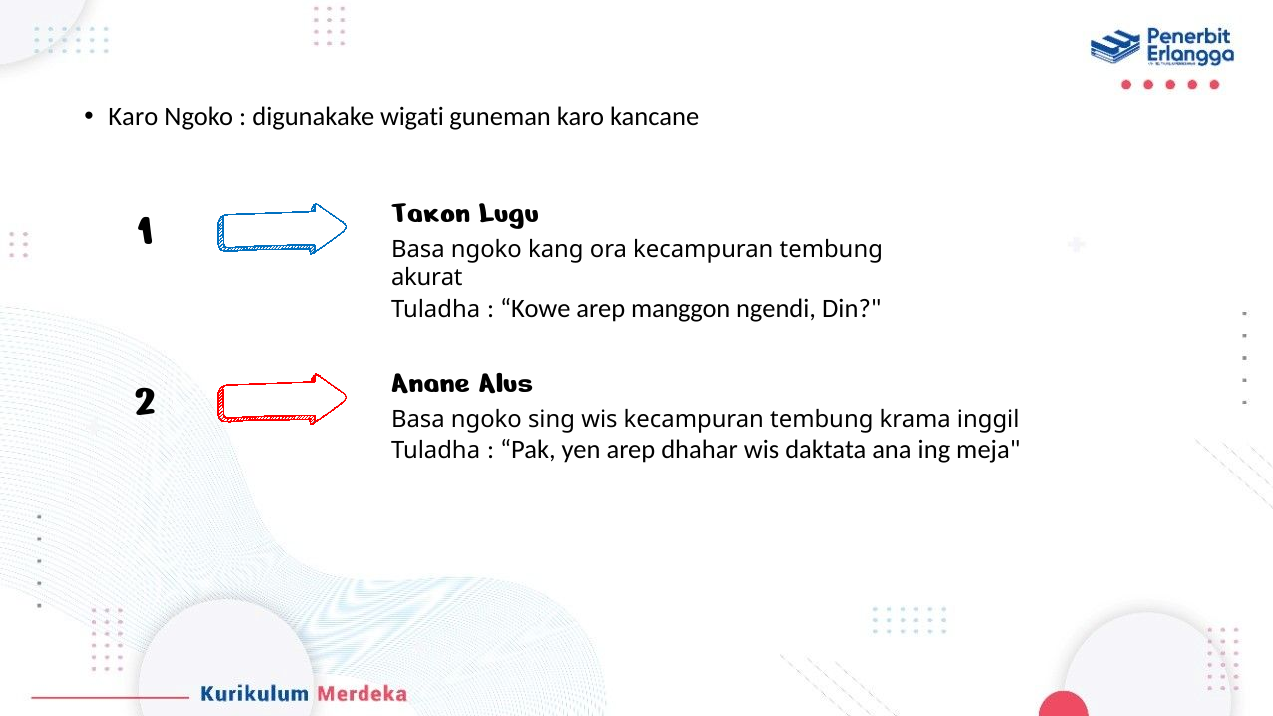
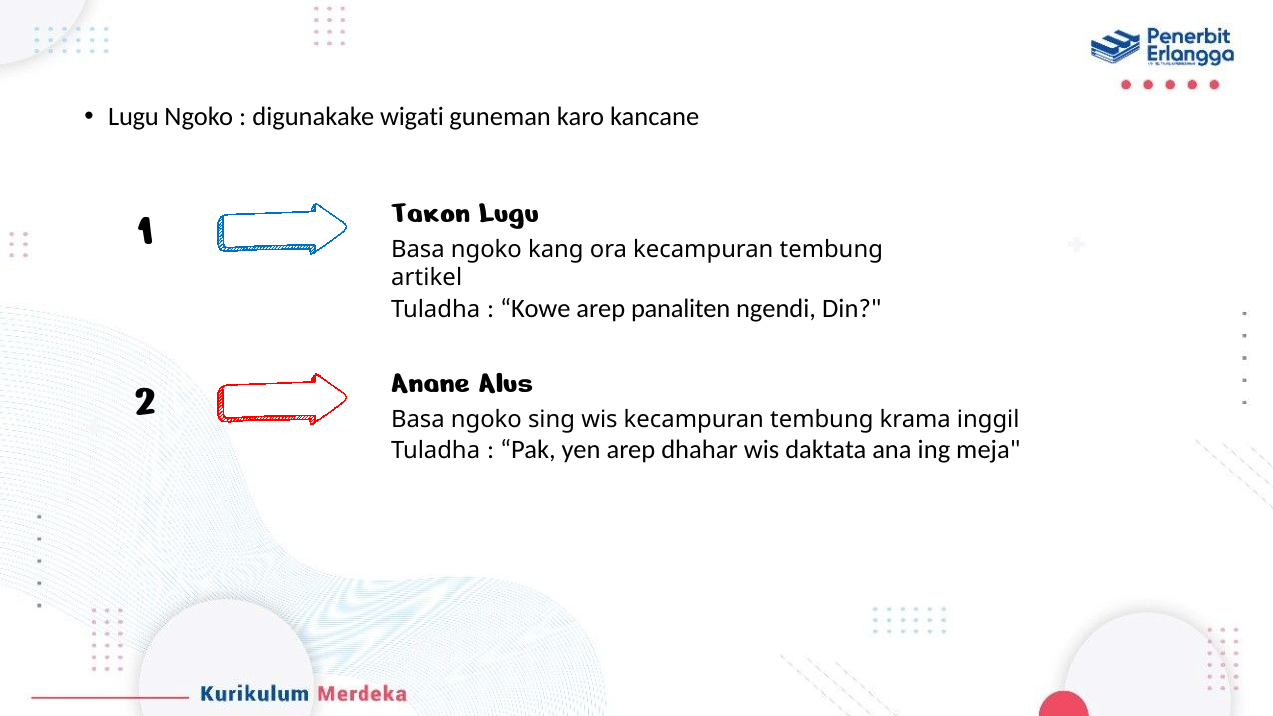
Karo at (133, 117): Karo -> Lugu
akurat: akurat -> artikel
manggon: manggon -> panaliten
